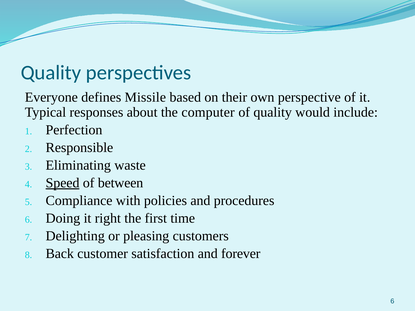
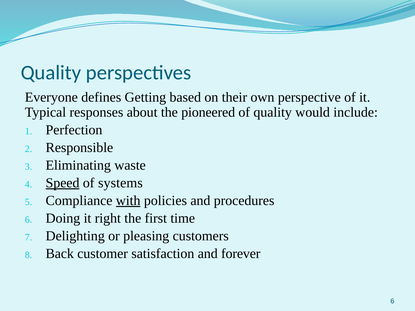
Missile: Missile -> Getting
computer: computer -> pioneered
between: between -> systems
with underline: none -> present
